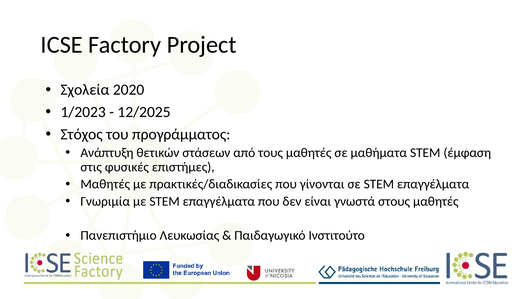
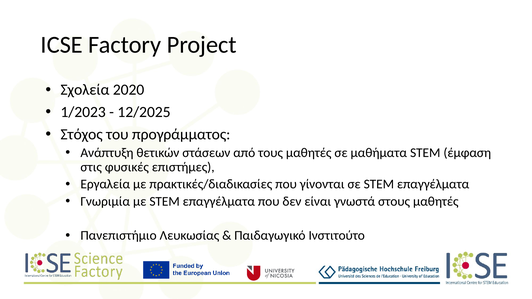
Μαθητές at (105, 184): Μαθητές -> Εργαλεία
